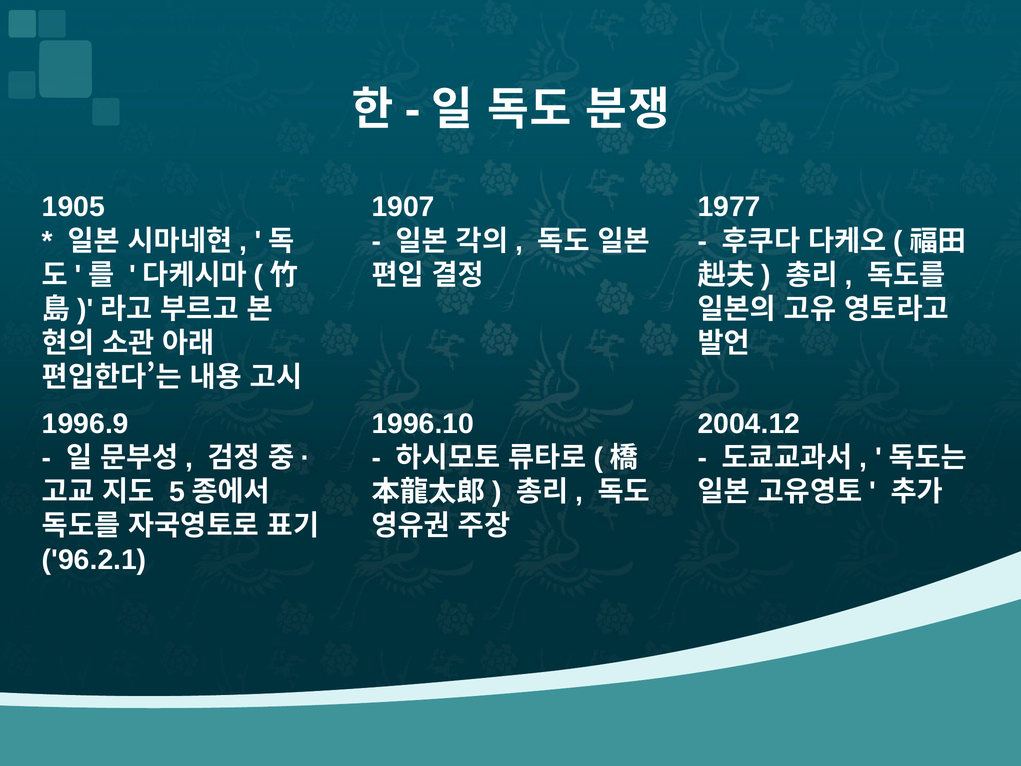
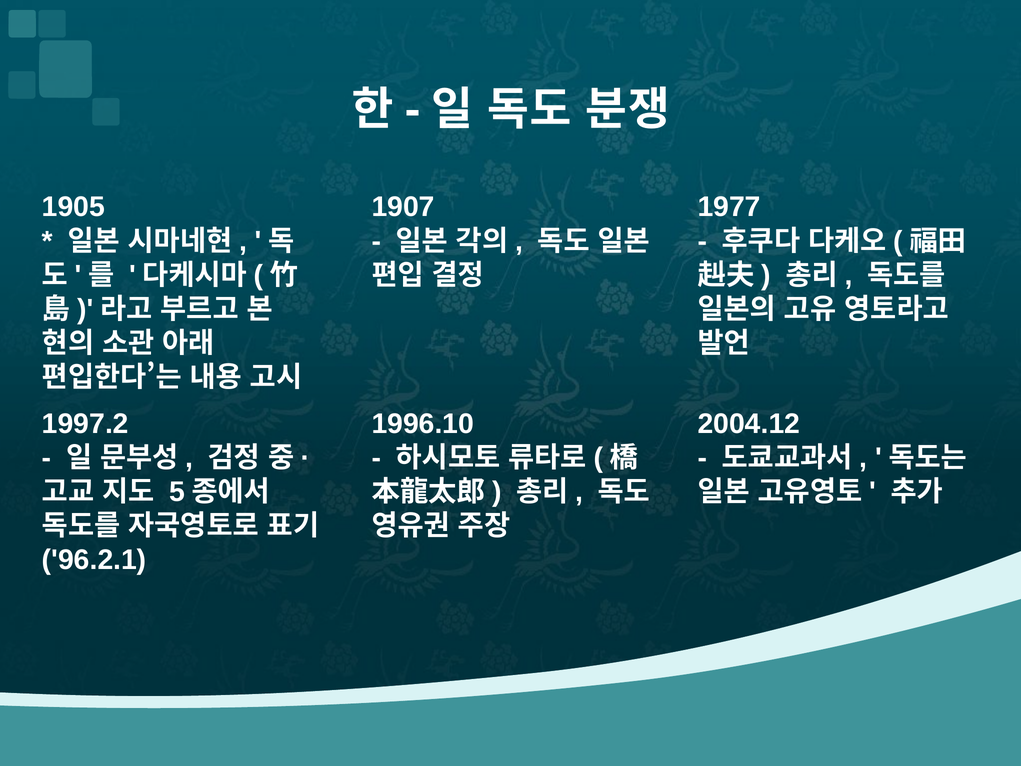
1996.9: 1996.9 -> 1997.2
